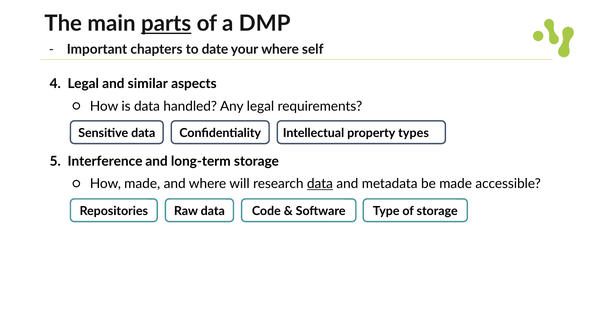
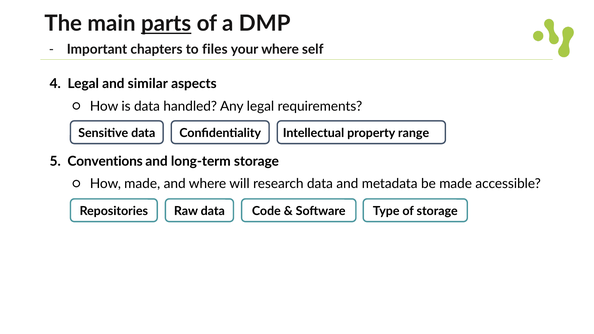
date: date -> files
types: types -> range
Interference: Interference -> Conventions
data at (320, 184) underline: present -> none
